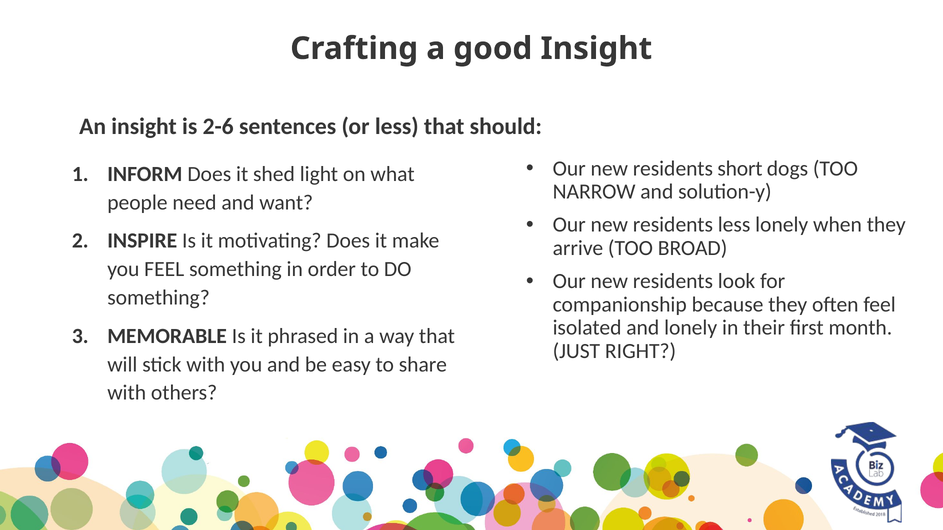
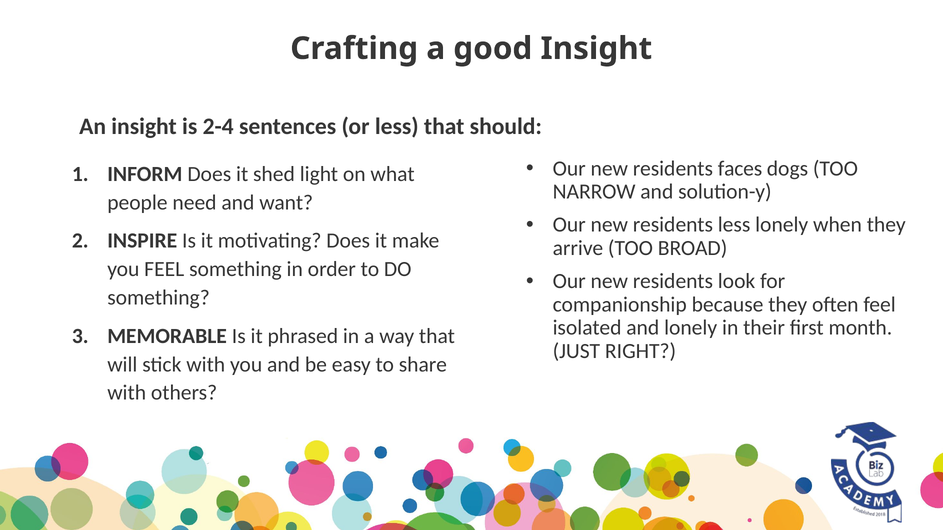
2-6: 2-6 -> 2-4
short: short -> faces
